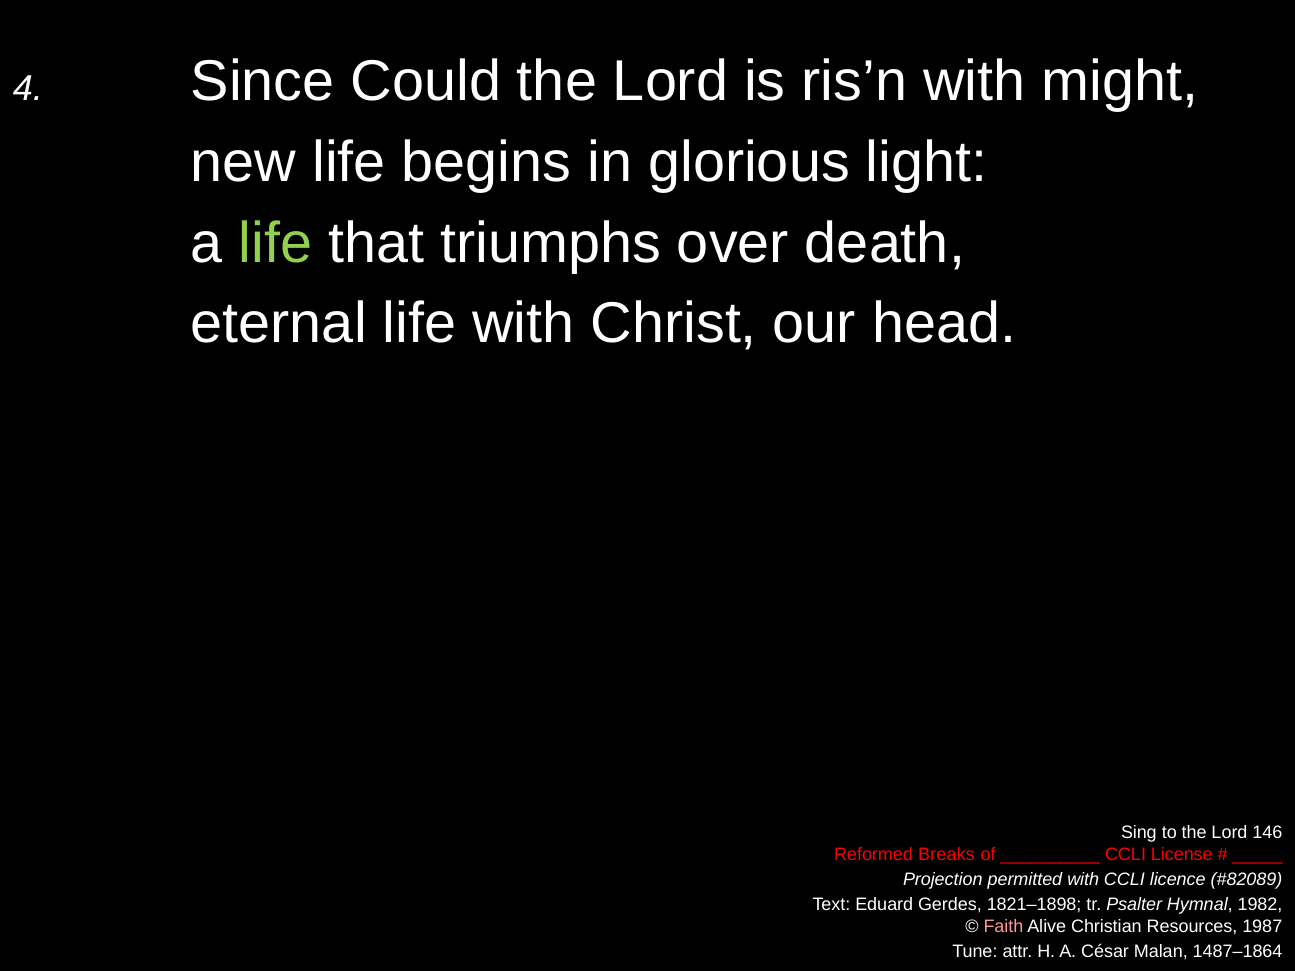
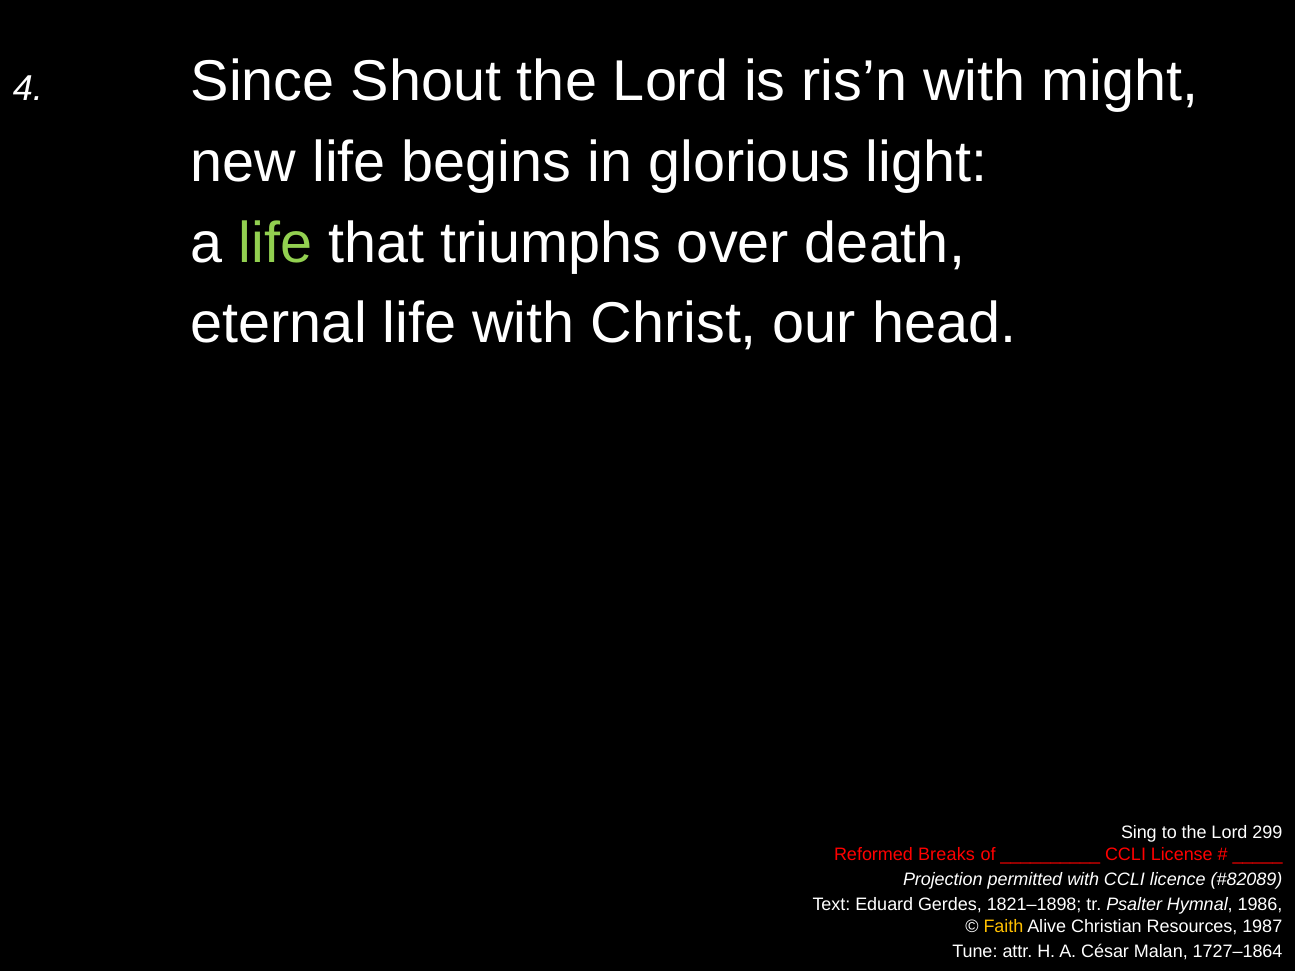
Could: Could -> Shout
146: 146 -> 299
1982: 1982 -> 1986
Faith colour: pink -> yellow
1487–1864: 1487–1864 -> 1727–1864
